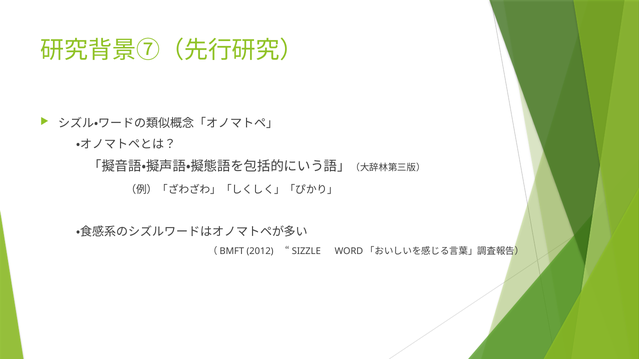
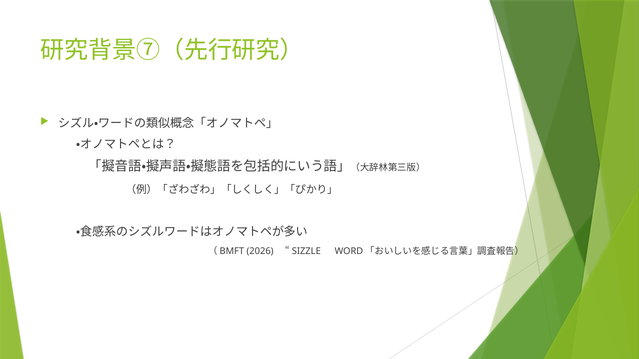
2012: 2012 -> 2026
